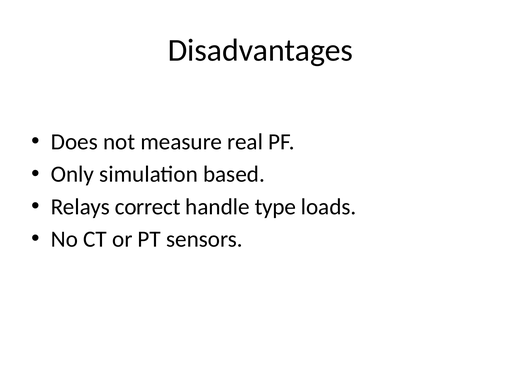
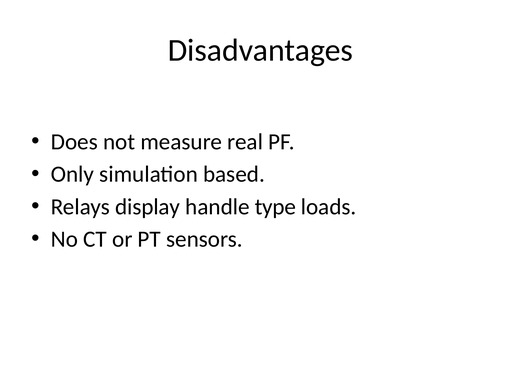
correct: correct -> display
